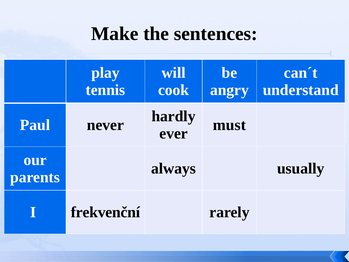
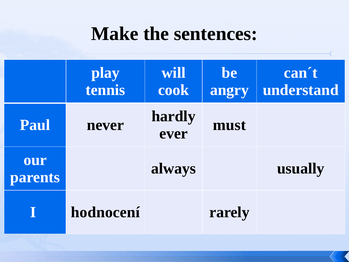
frekvenční: frekvenční -> hodnocení
